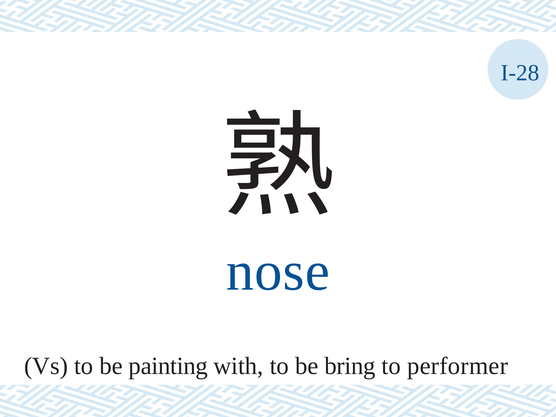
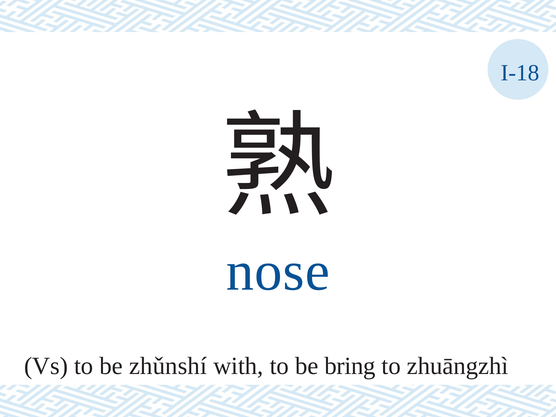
I-28: I-28 -> I-18
painting: painting -> zhǔnshí
performer: performer -> zhuāngzhì
